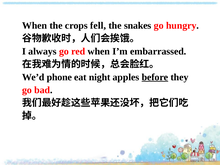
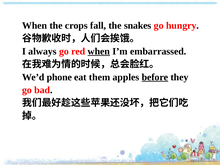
fell: fell -> fall
when at (99, 51) underline: none -> present
night: night -> them
